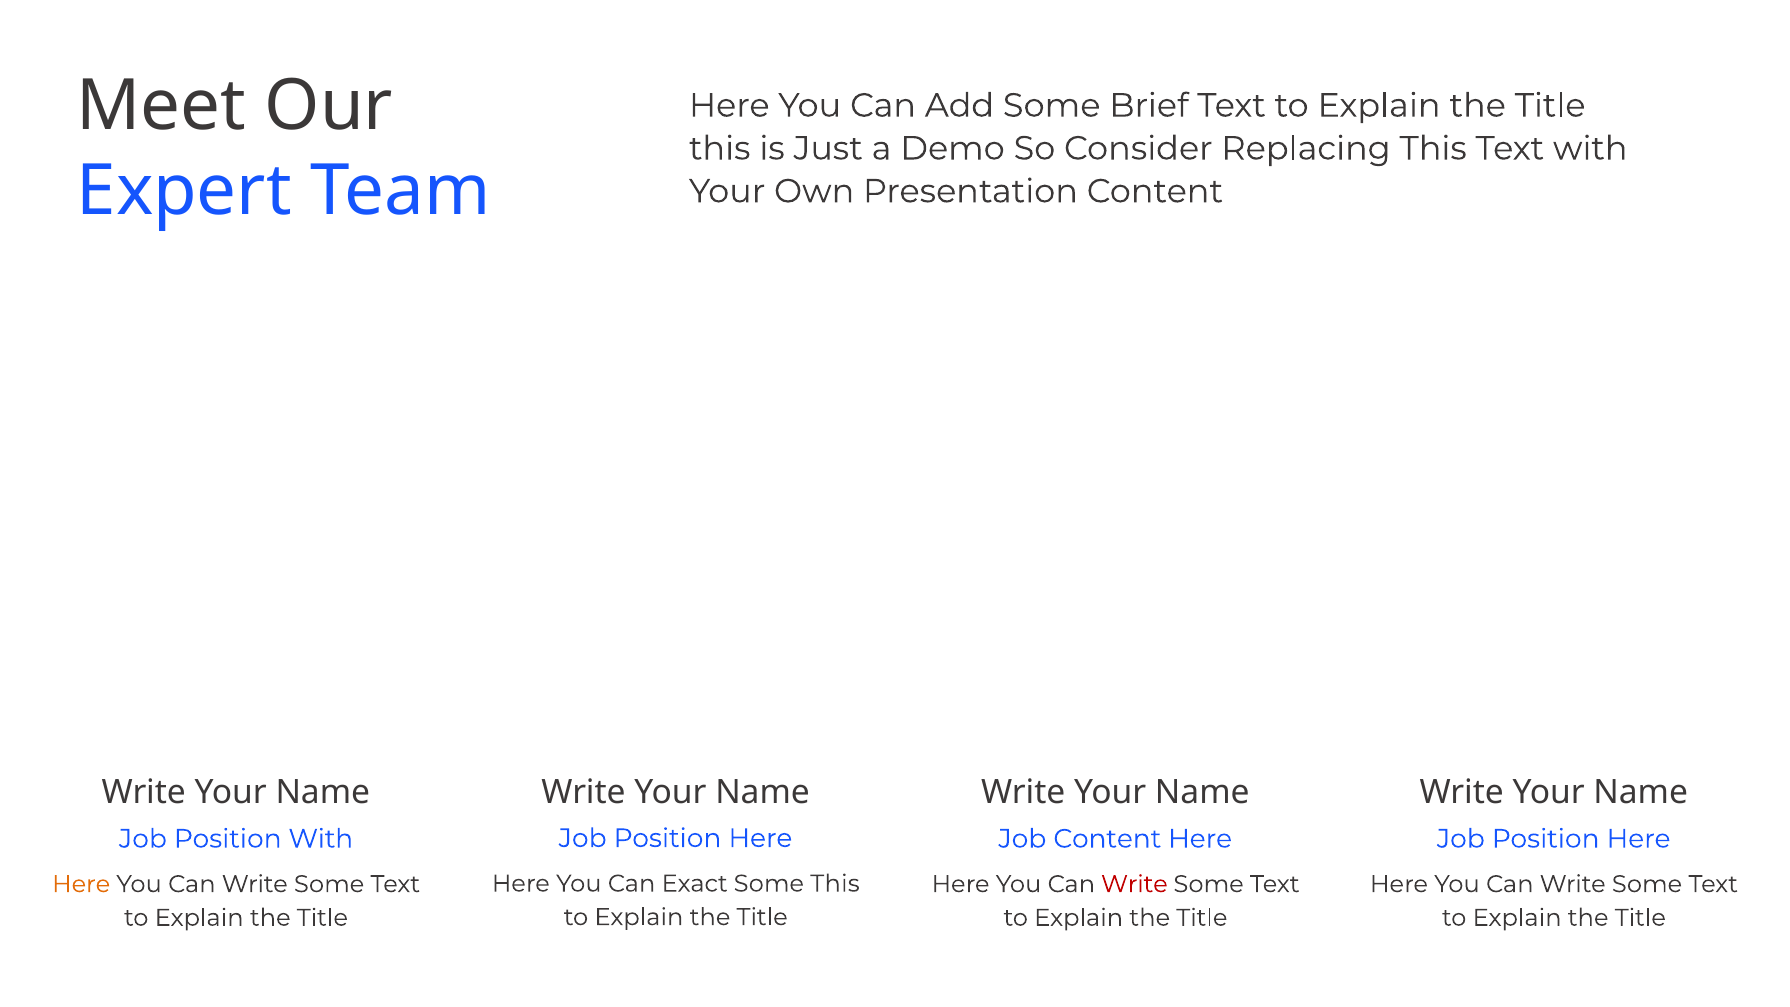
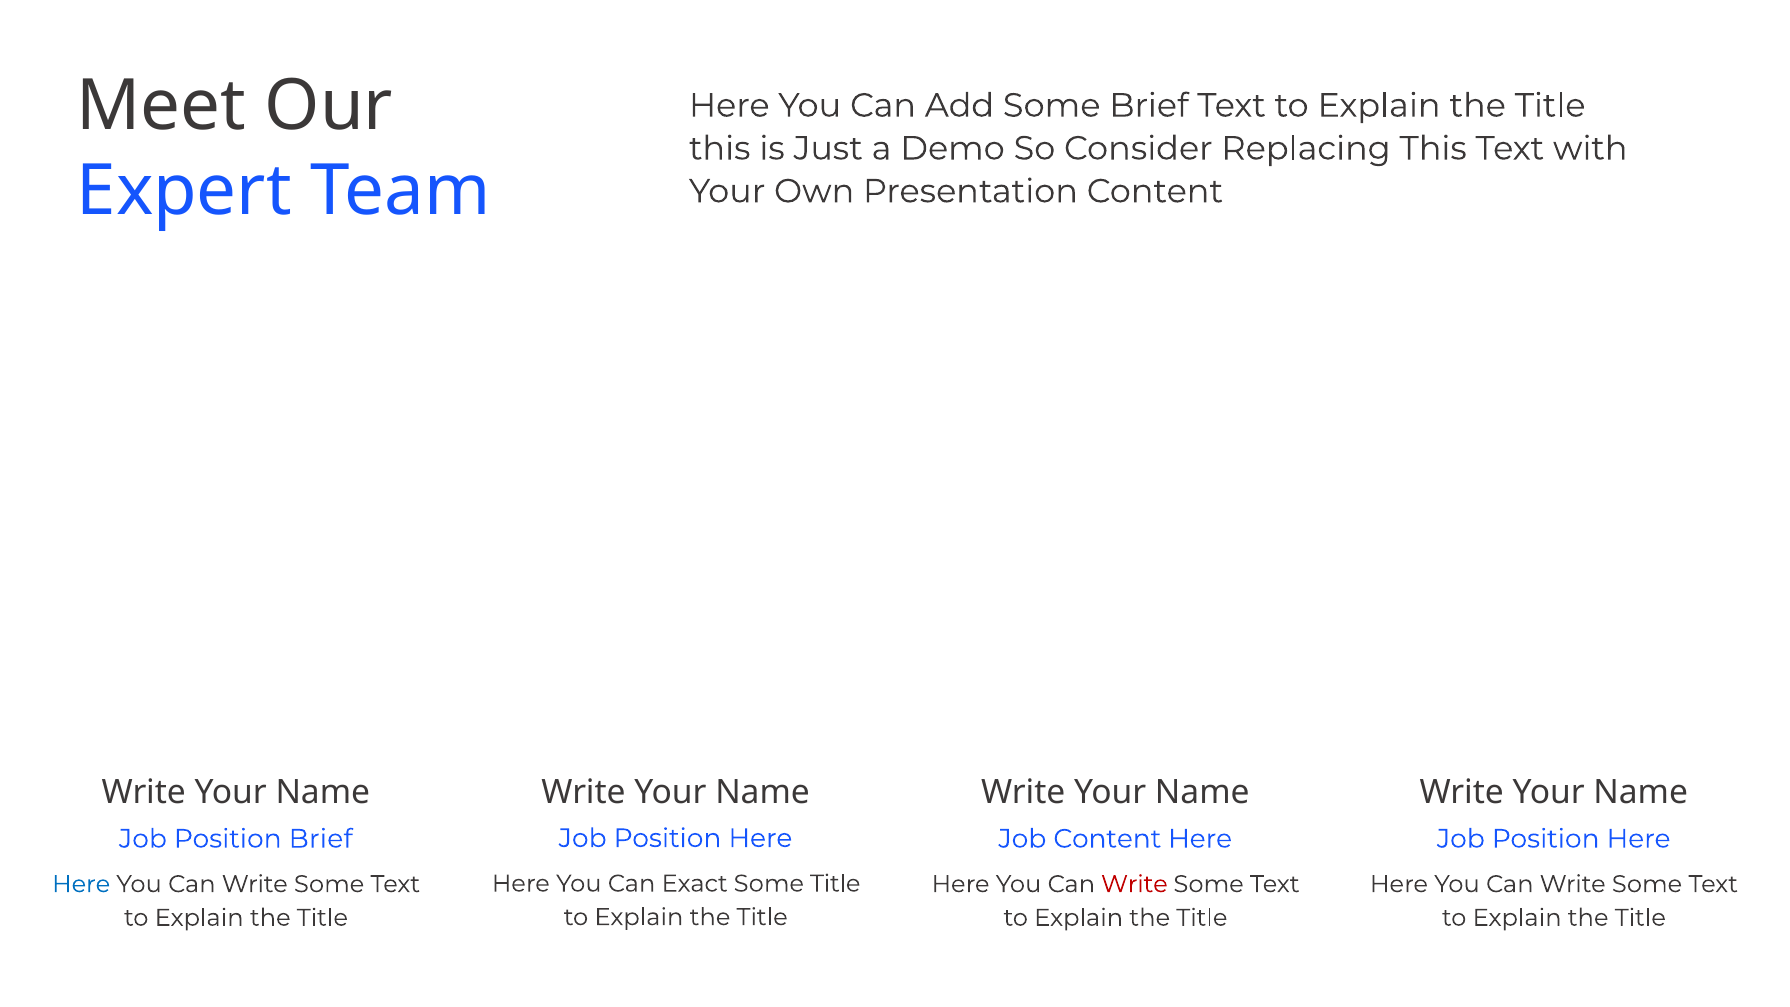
Position With: With -> Brief
Some This: This -> Title
Here at (81, 884) colour: orange -> blue
